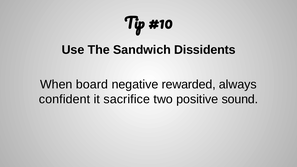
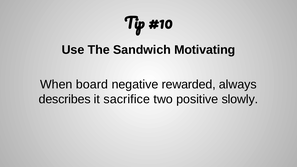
Dissidents: Dissidents -> Motivating
confident: confident -> describes
sound: sound -> slowly
